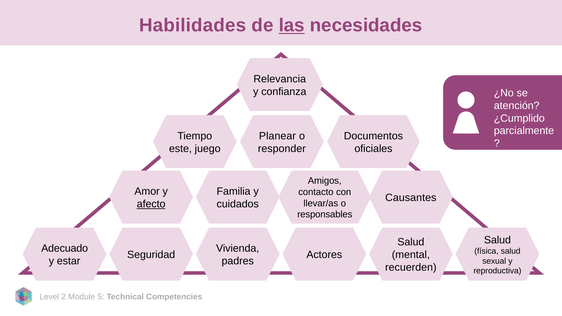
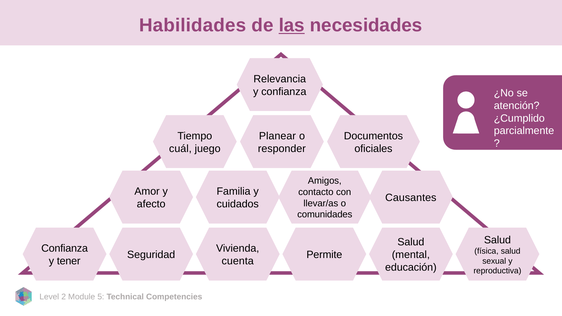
este: este -> cuál
afecto underline: present -> none
responsables: responsables -> comunidades
Adecuado at (65, 249): Adecuado -> Confianza
Actores: Actores -> Permite
estar: estar -> tener
padres: padres -> cuenta
recuerden: recuerden -> educación
